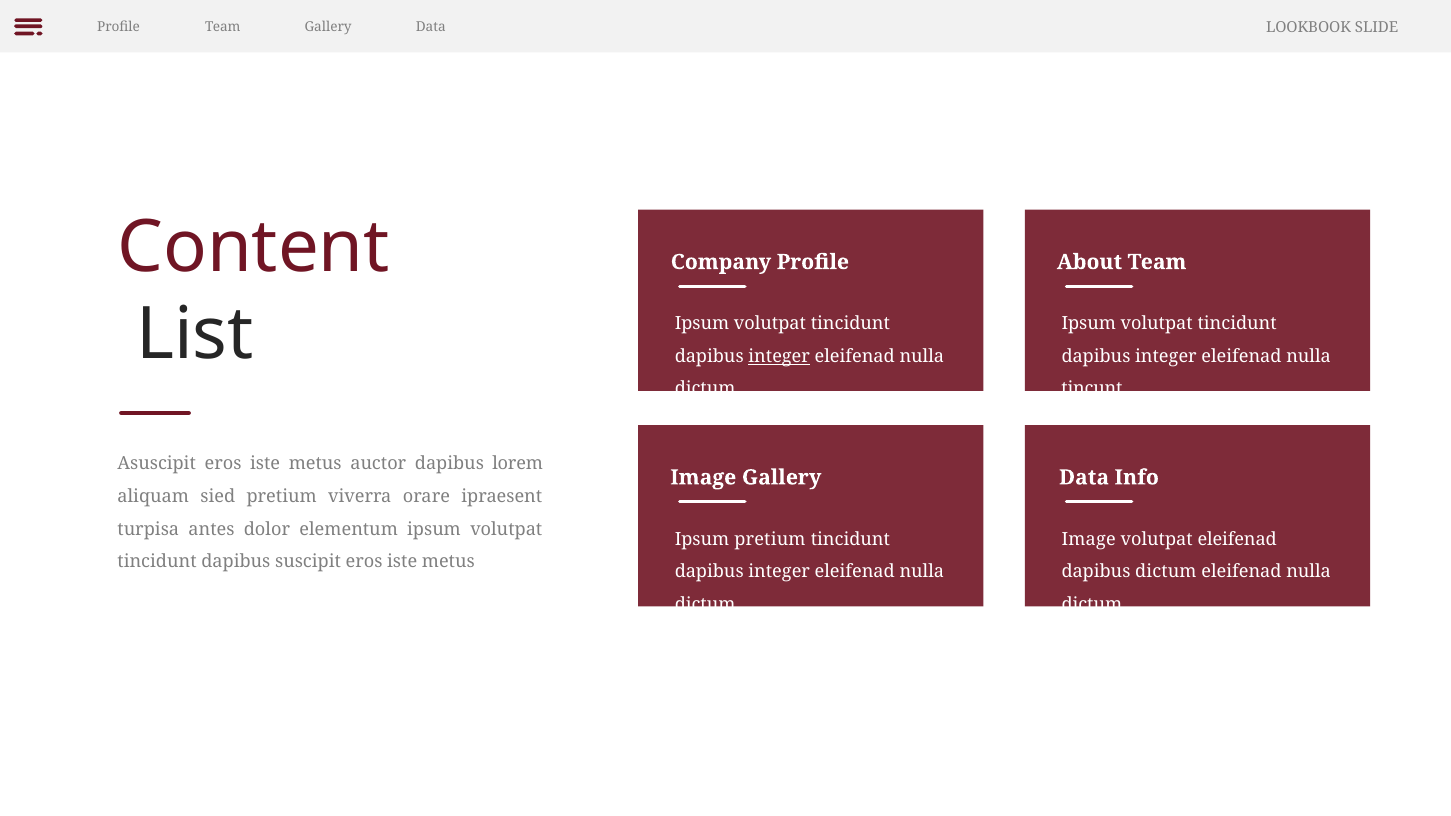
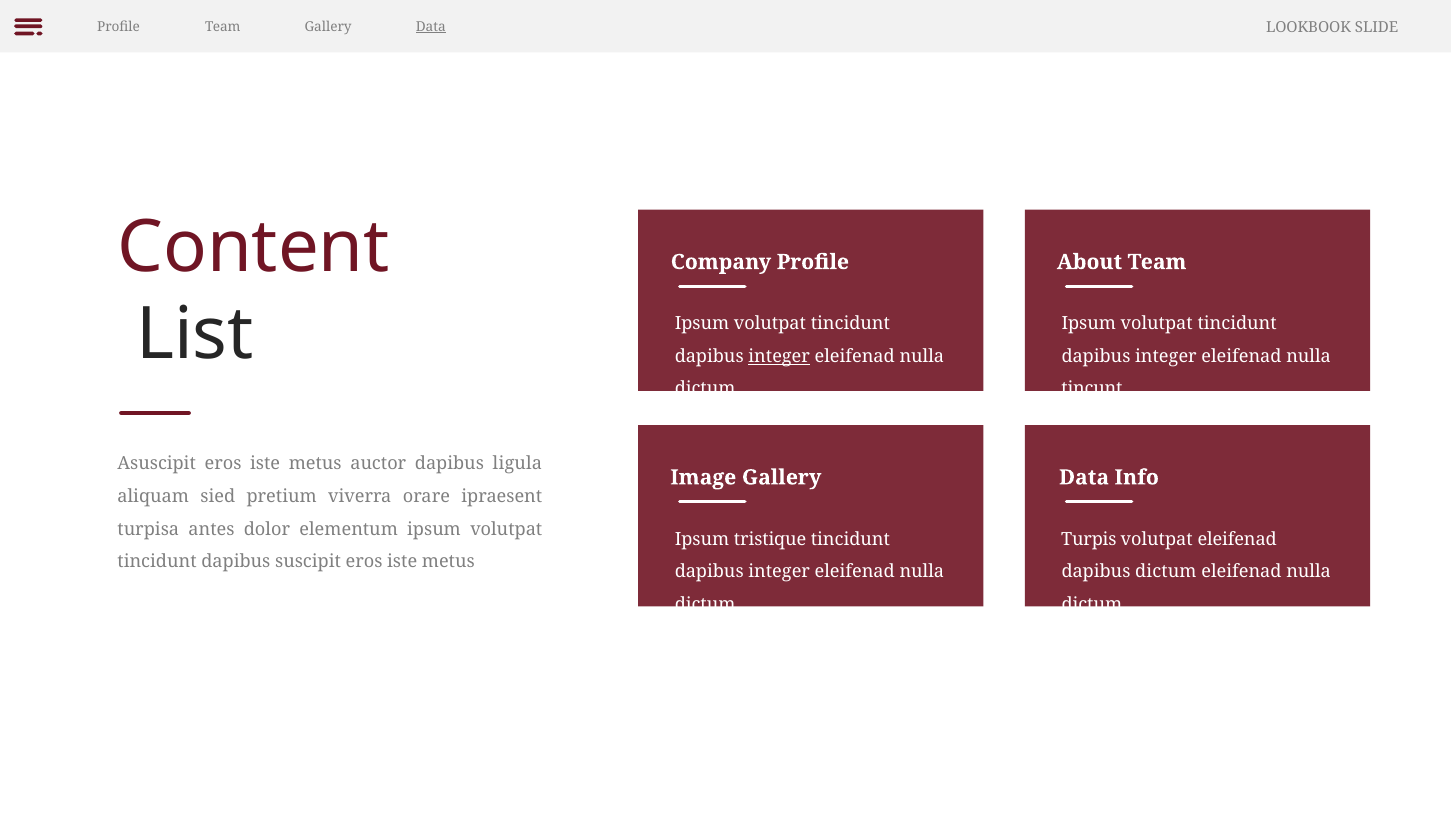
Data at (431, 27) underline: none -> present
lorem: lorem -> ligula
Ipsum pretium: pretium -> tristique
Image at (1089, 539): Image -> Turpis
